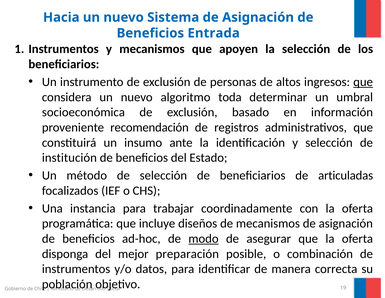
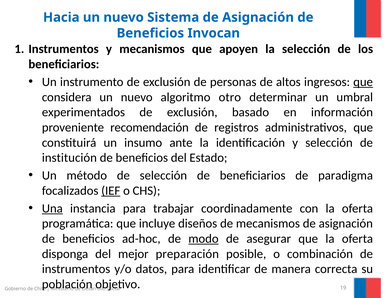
Entrada: Entrada -> Invocan
toda: toda -> otro
socioeconómica: socioeconómica -> experimentados
articuladas: articuladas -> paradigma
IEF underline: none -> present
Una underline: none -> present
